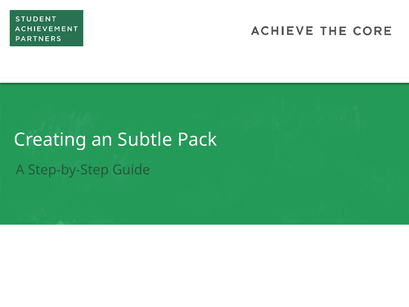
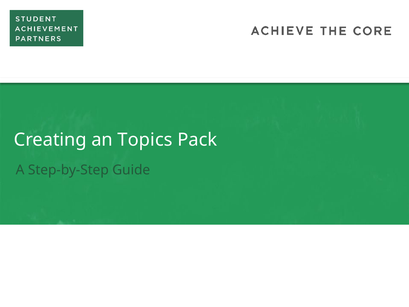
Subtle: Subtle -> Topics
